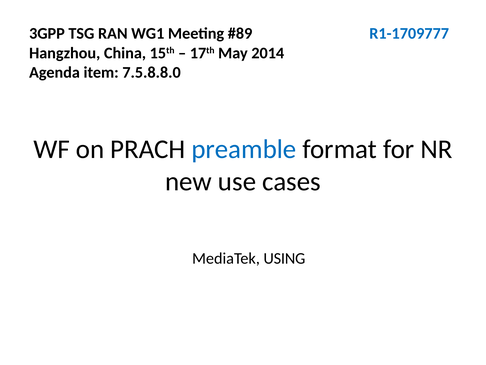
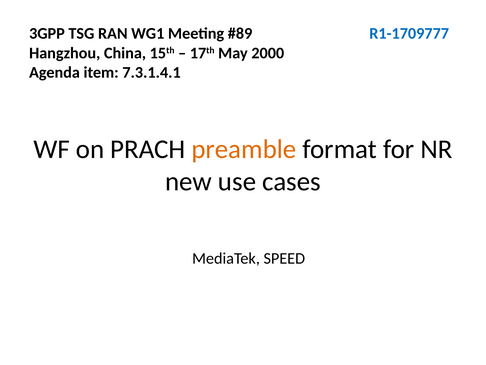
2014: 2014 -> 2000
7.5.8.8.0: 7.5.8.8.0 -> 7.3.1.4.1
preamble colour: blue -> orange
USING: USING -> SPEED
